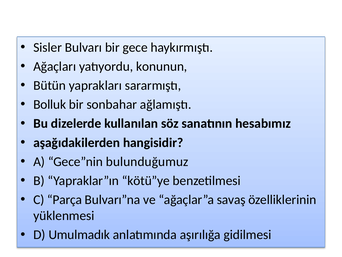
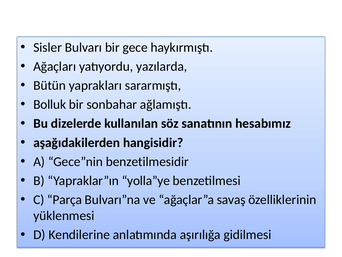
konunun: konunun -> yazılarda
bulunduğumuz: bulunduğumuz -> benzetilmesidir
kötü”ye: kötü”ye -> yolla”ye
Umulmadık: Umulmadık -> Kendilerine
